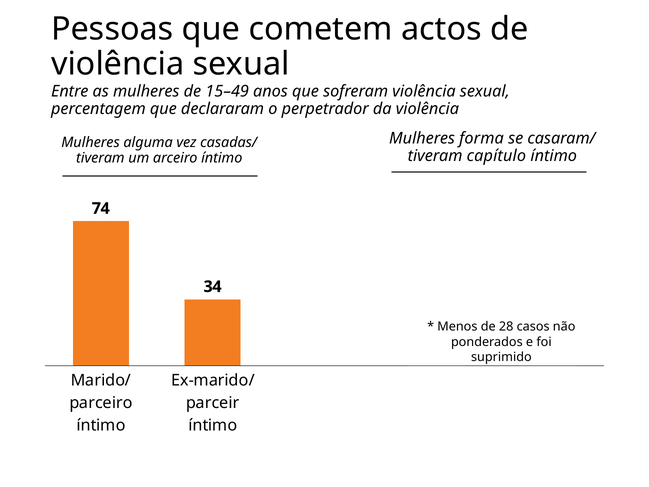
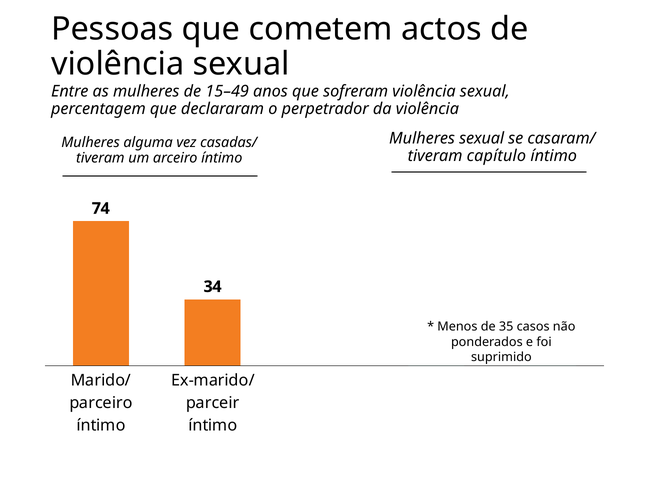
Mulheres forma: forma -> sexual
28: 28 -> 35
